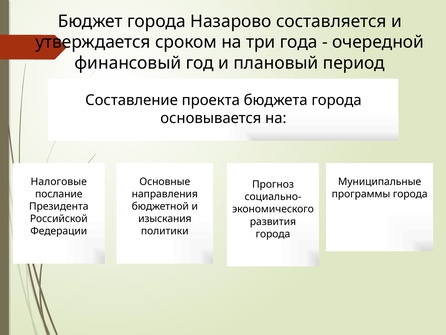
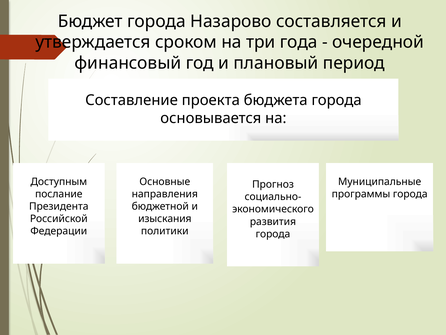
Налоговые: Налоговые -> Доступным
